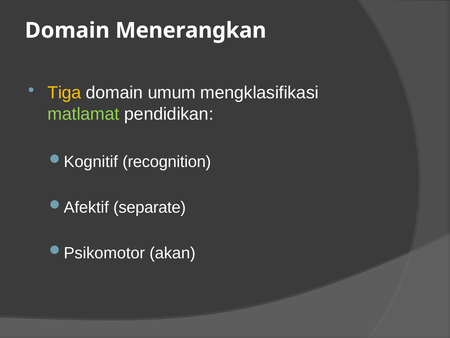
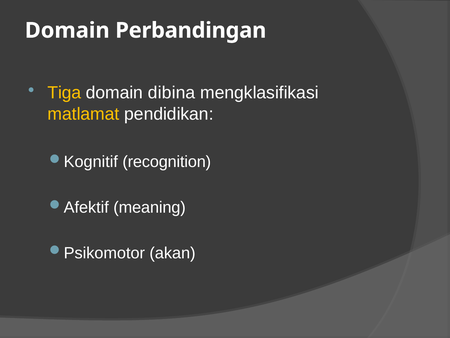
Menerangkan: Menerangkan -> Perbandingan
umum: umum -> dibina
matlamat colour: light green -> yellow
separate: separate -> meaning
